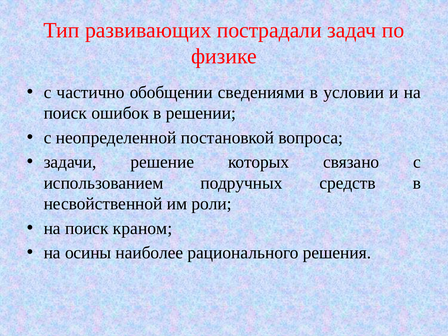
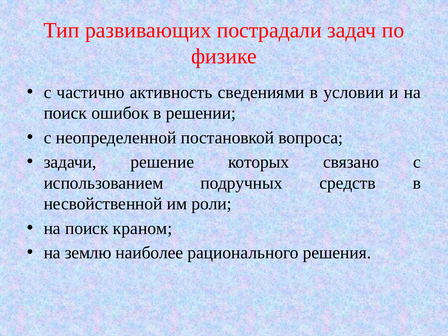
обобщении: обобщении -> активность
осины: осины -> землю
